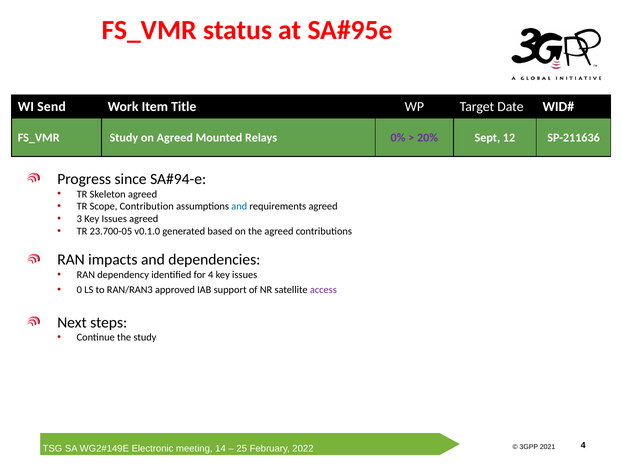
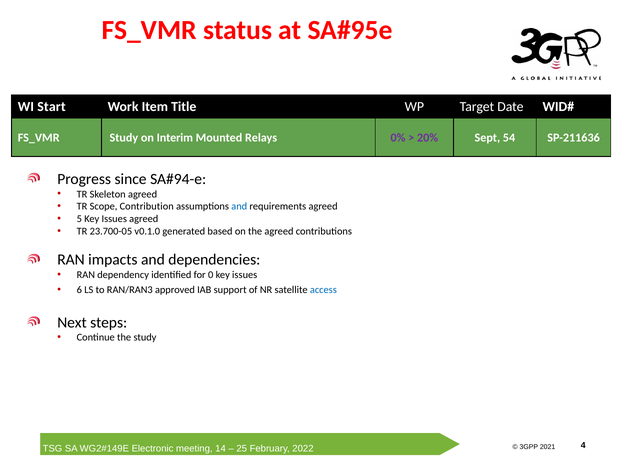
Send: Send -> Start
on Agreed: Agreed -> Interim
12: 12 -> 54
3: 3 -> 5
for 4: 4 -> 0
0: 0 -> 6
access colour: purple -> blue
